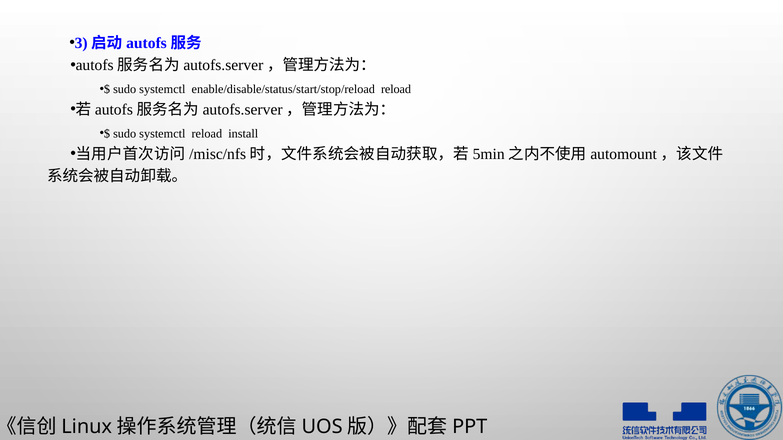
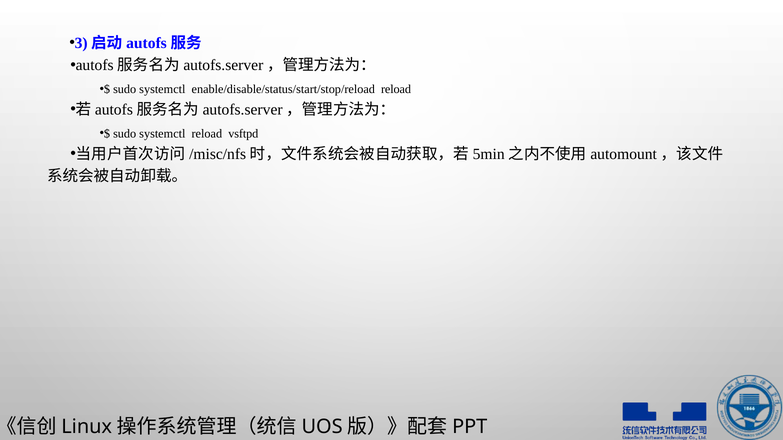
install: install -> vsftpd
